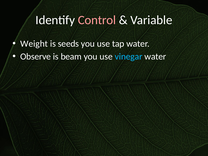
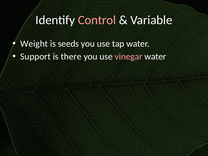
Observe: Observe -> Support
beam: beam -> there
vinegar colour: light blue -> pink
